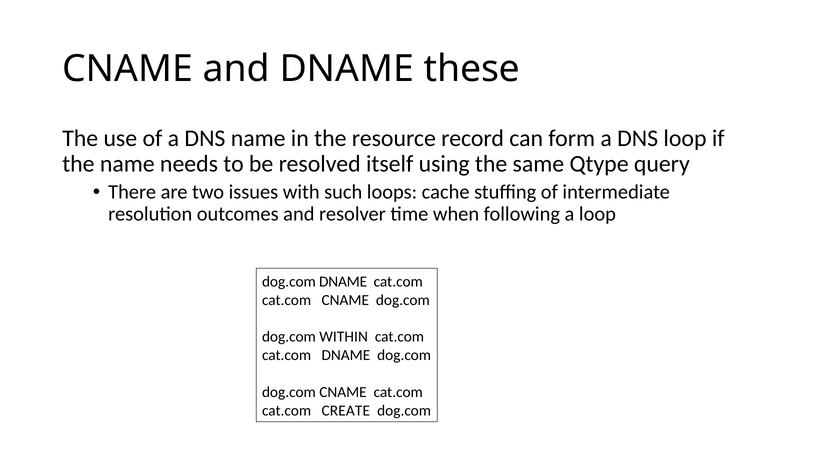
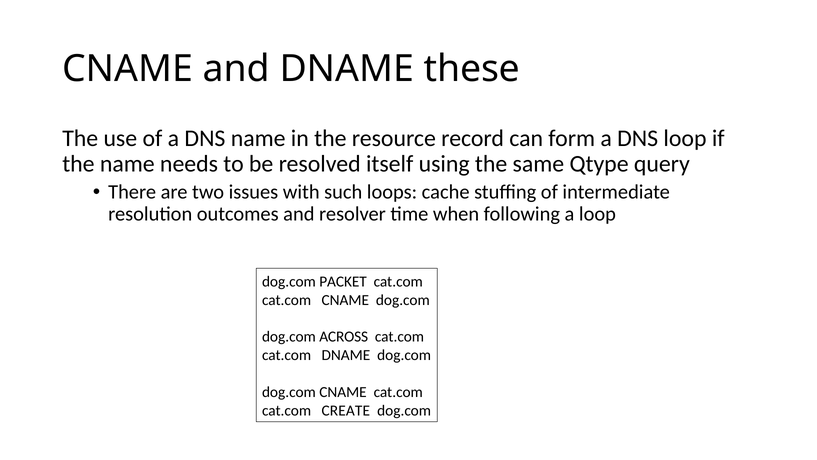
dog.com DNAME: DNAME -> PACKET
WITHIN: WITHIN -> ACROSS
